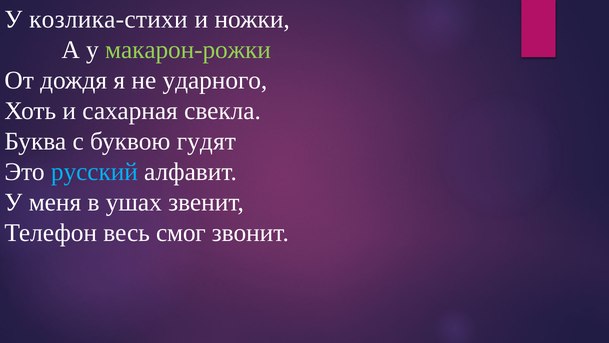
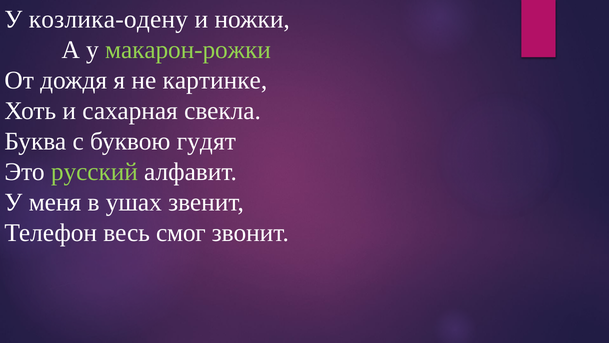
козлика-стихи: козлика-стихи -> козлика-одену
ударного: ударного -> картинке
русский colour: light blue -> light green
